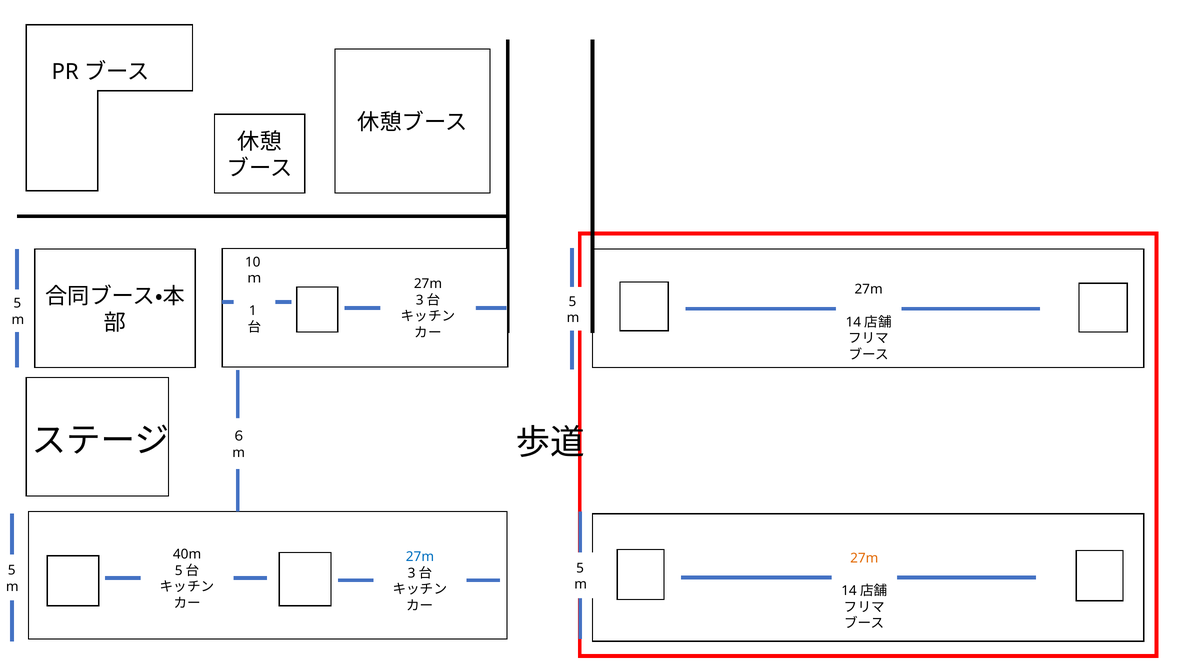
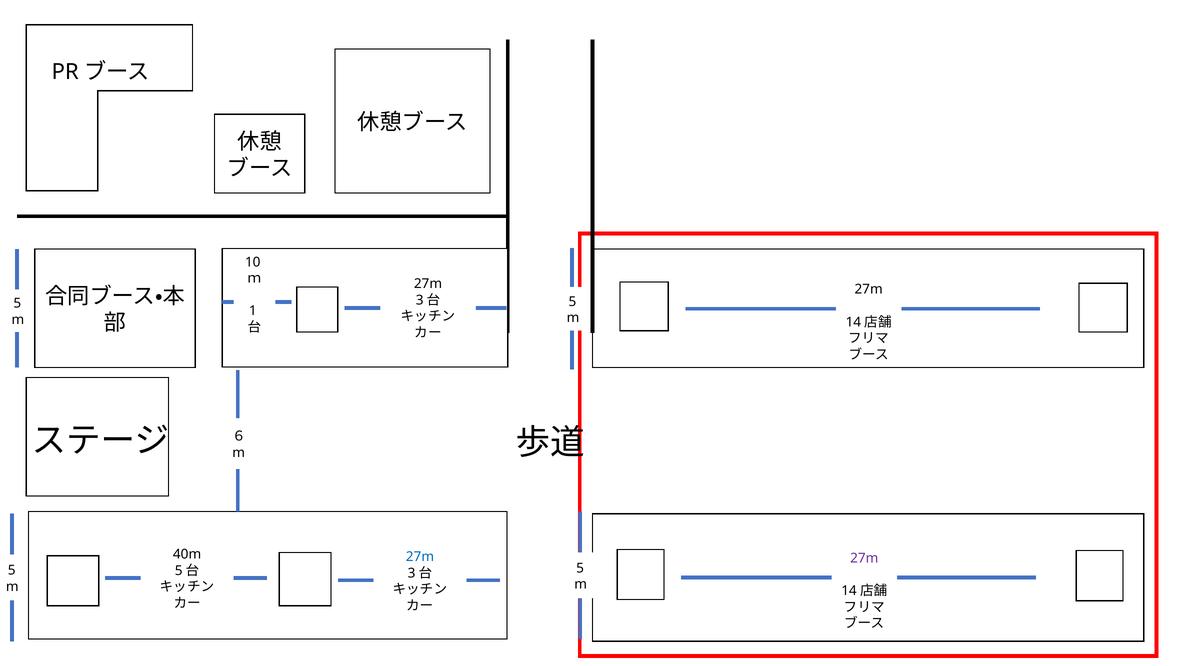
27m at (864, 559) colour: orange -> purple
